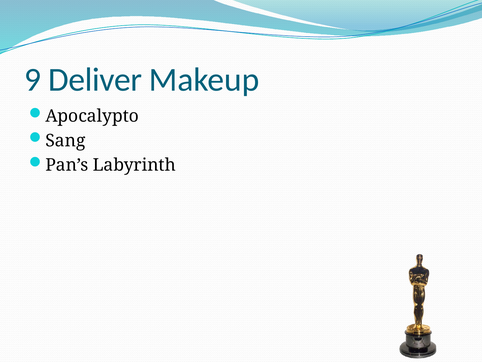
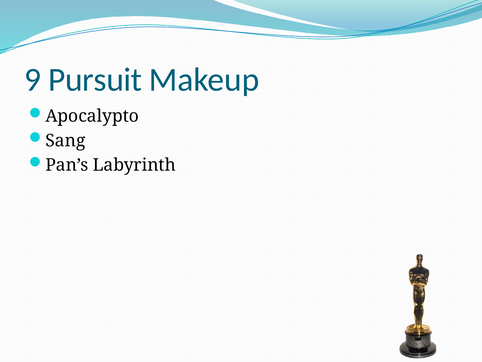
Deliver: Deliver -> Pursuit
